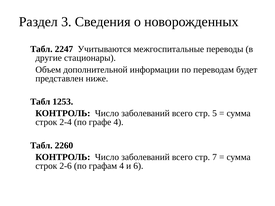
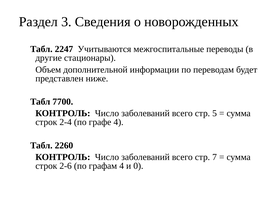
1253: 1253 -> 7700
6: 6 -> 0
